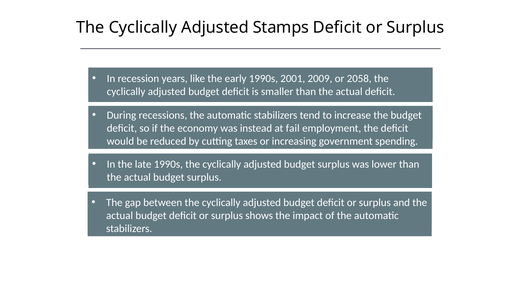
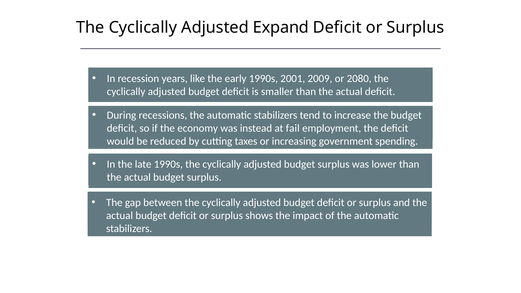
Stamps: Stamps -> Expand
2058: 2058 -> 2080
